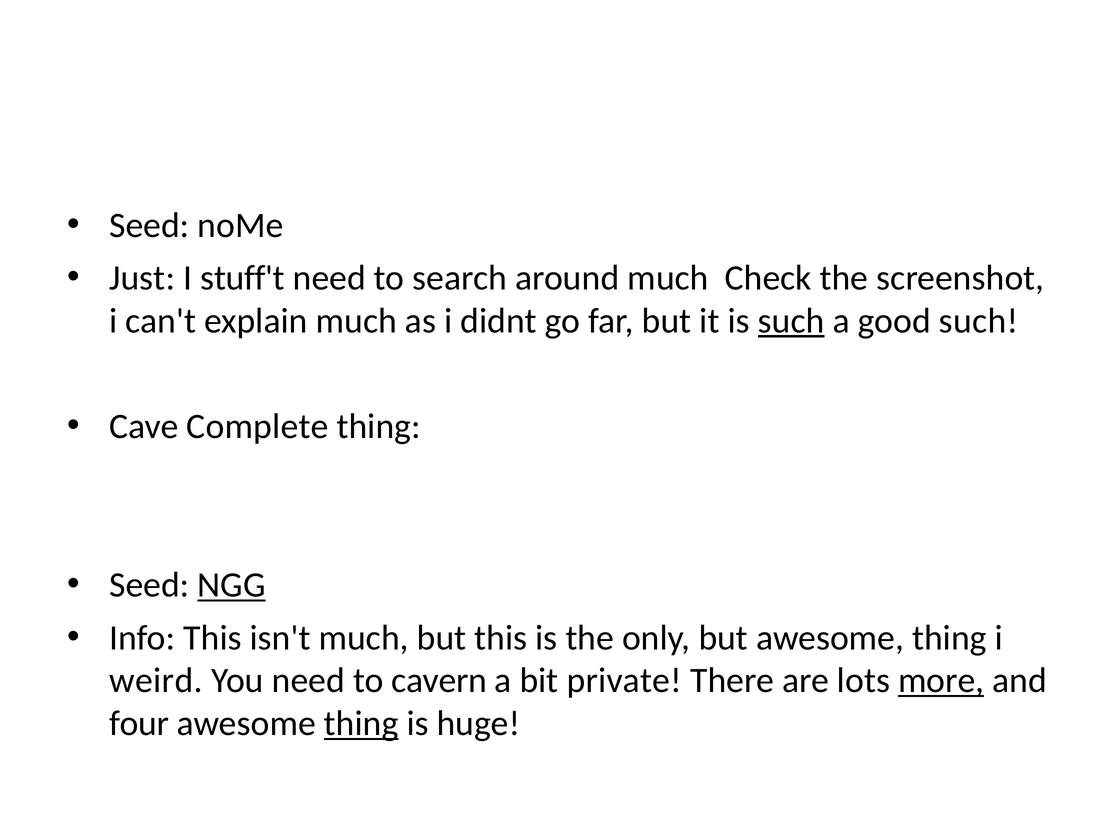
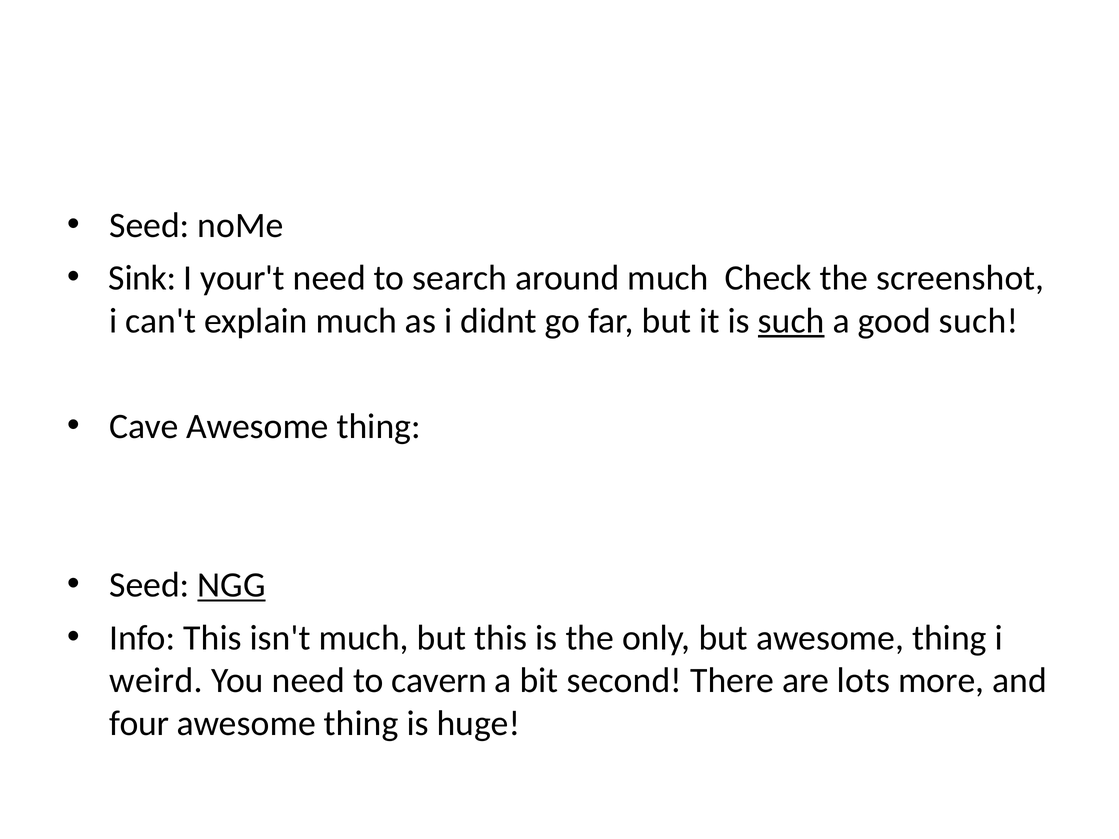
Just: Just -> Sink
stuff't: stuff't -> your't
Cave Complete: Complete -> Awesome
private: private -> second
more underline: present -> none
thing at (361, 724) underline: present -> none
